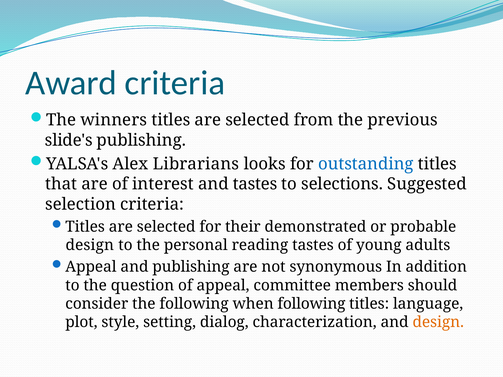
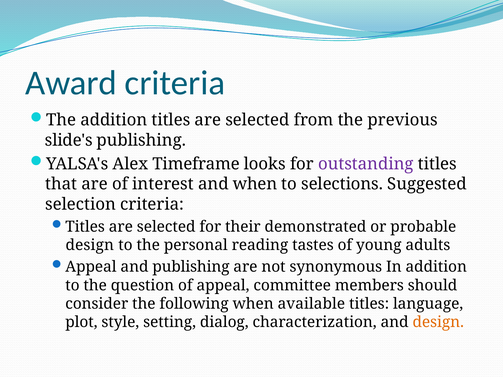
The winners: winners -> addition
Librarians: Librarians -> Timeframe
outstanding colour: blue -> purple
and tastes: tastes -> when
when following: following -> available
